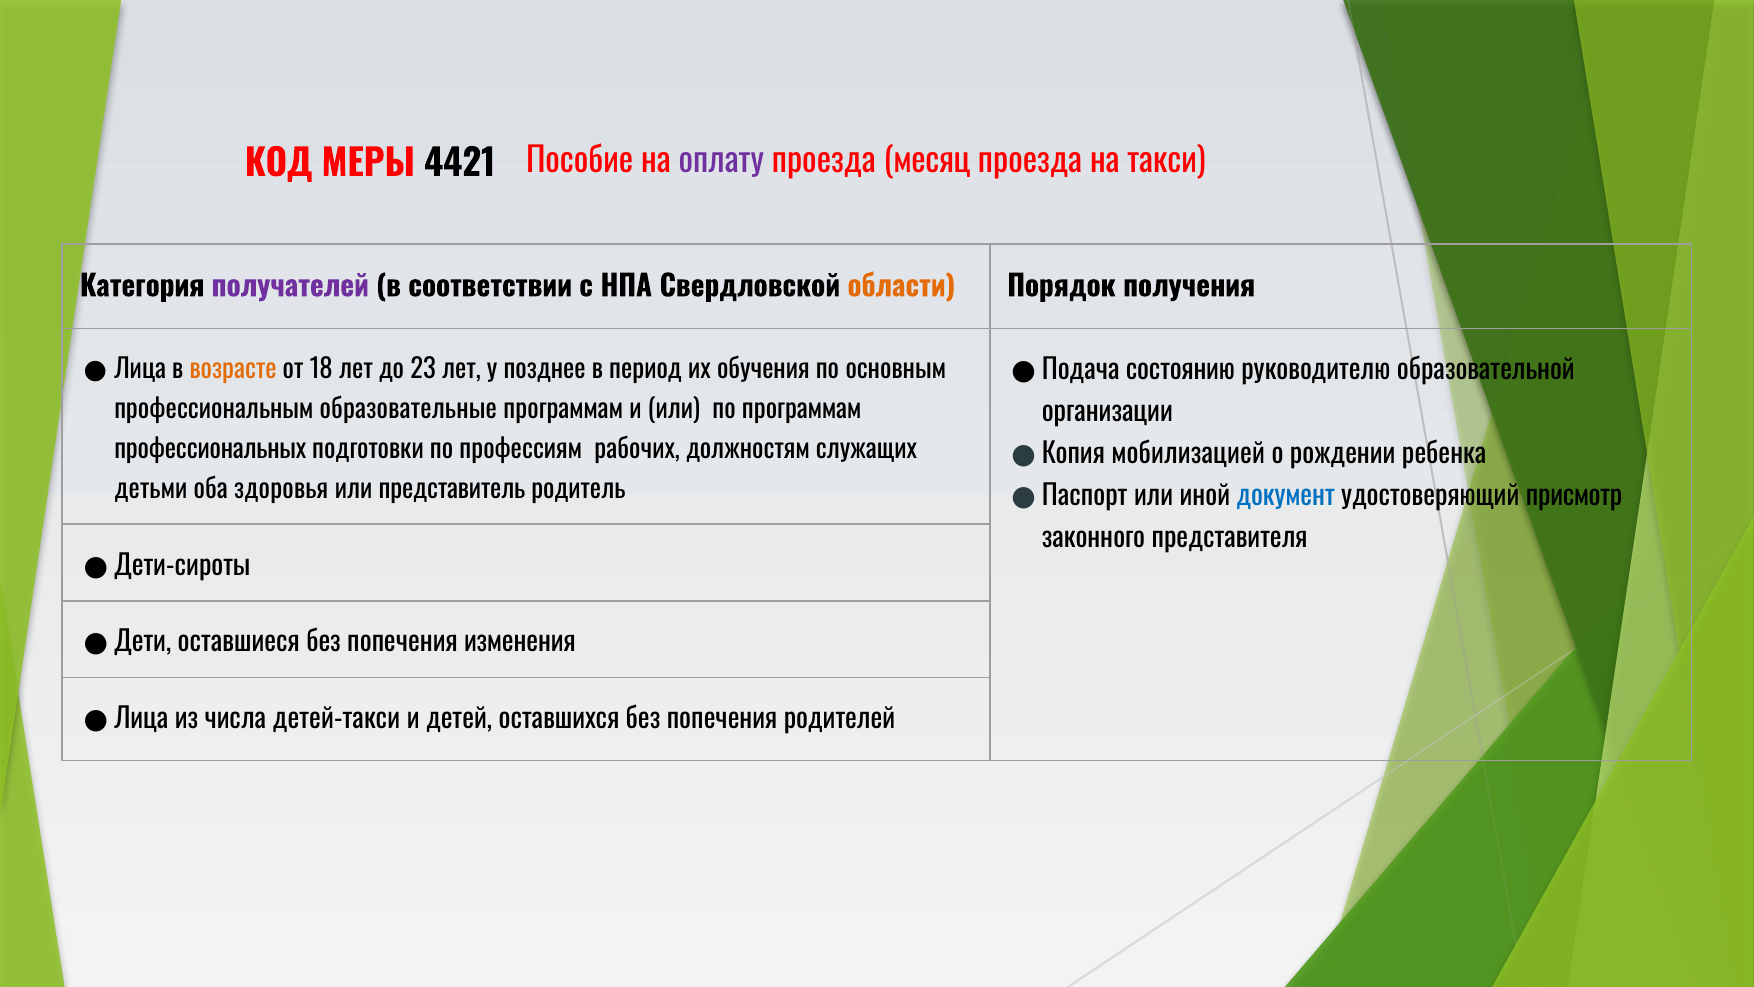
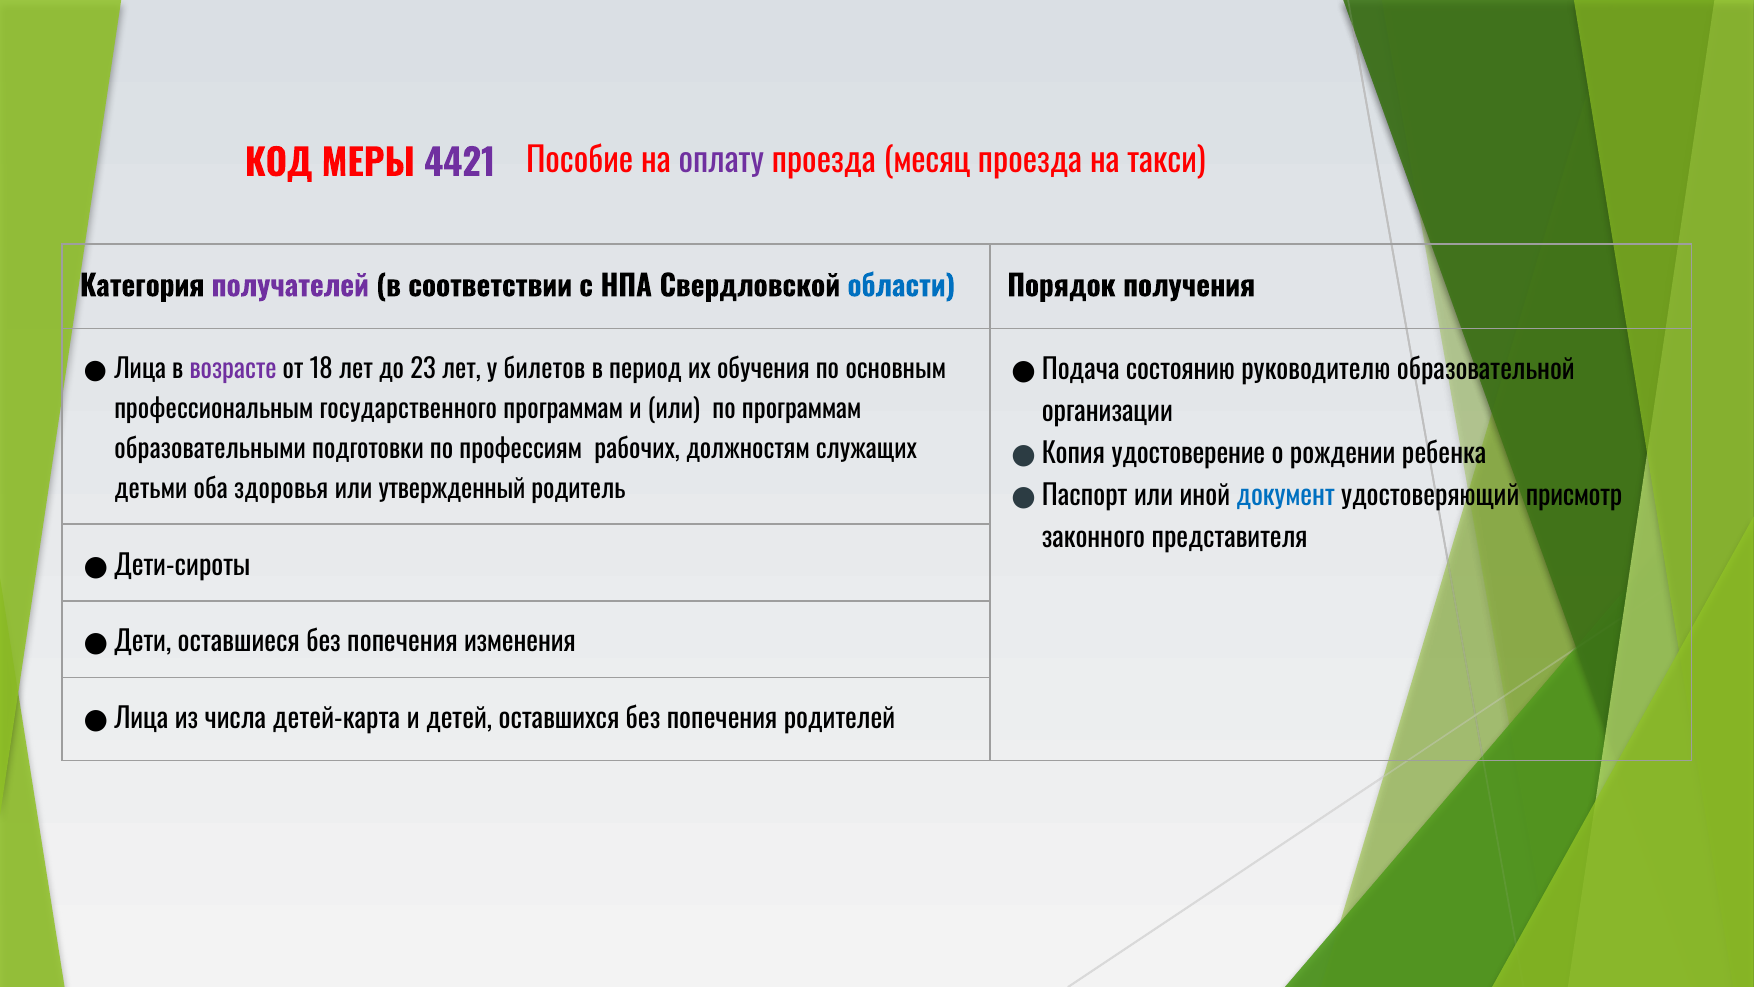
4421 colour: black -> purple
области colour: orange -> blue
возрасте colour: orange -> purple
позднее: позднее -> билетов
образовательные: образовательные -> государственного
профессиональных: профессиональных -> образовательными
мобилизацией: мобилизацией -> удостоверение
представитель: представитель -> утвержденный
детей-такси: детей-такси -> детей-карта
